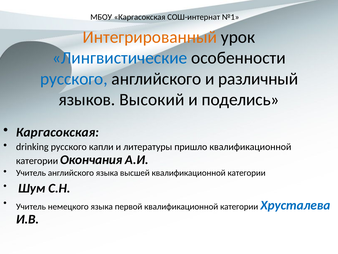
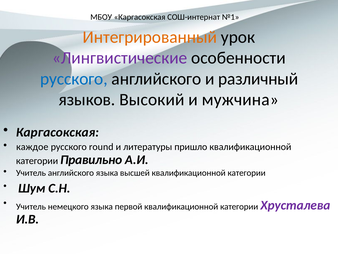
Лингвистические colour: blue -> purple
поделись: поделись -> мужчина
drinking: drinking -> каждое
капли: капли -> round
Окончания: Окончания -> Правильно
Хрусталева colour: blue -> purple
